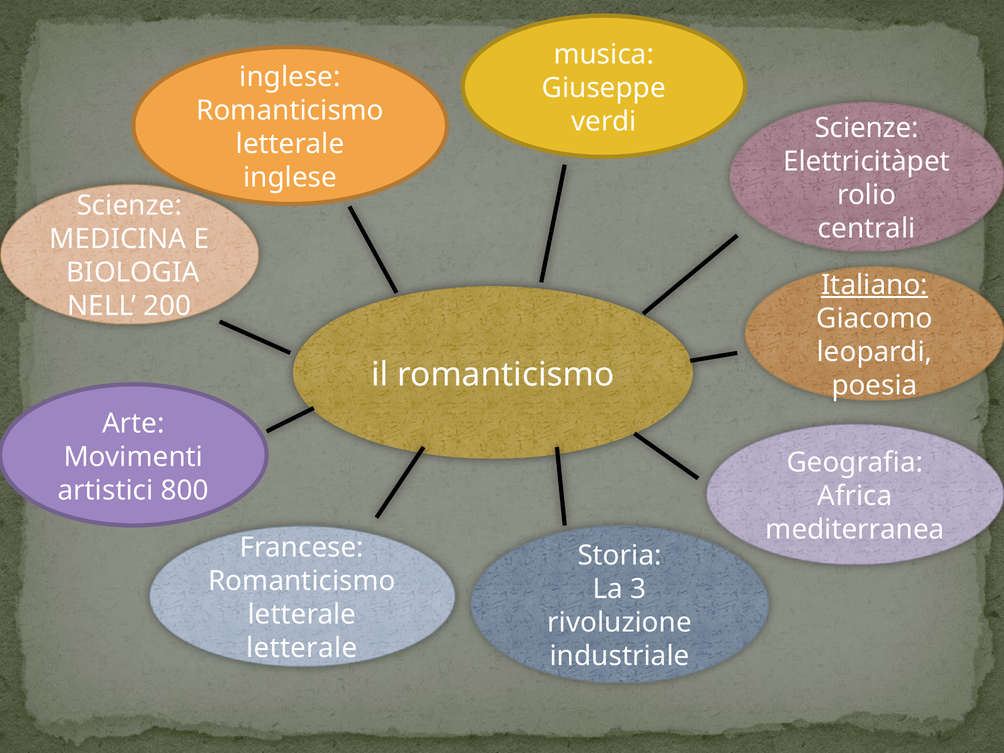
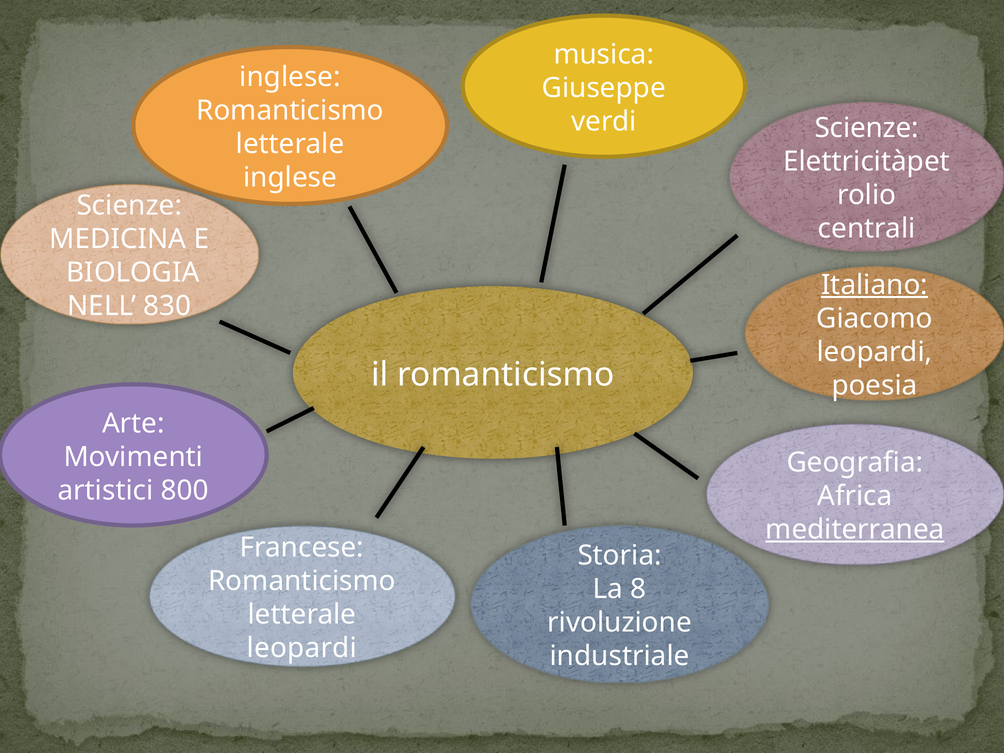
200: 200 -> 830
mediterranea underline: none -> present
3: 3 -> 8
letterale at (302, 648): letterale -> leopardi
